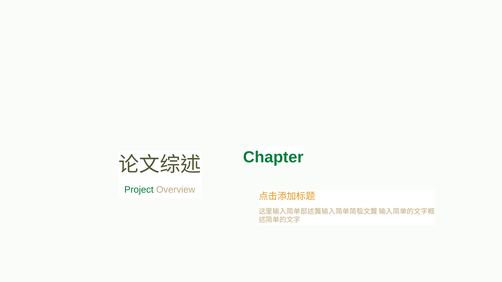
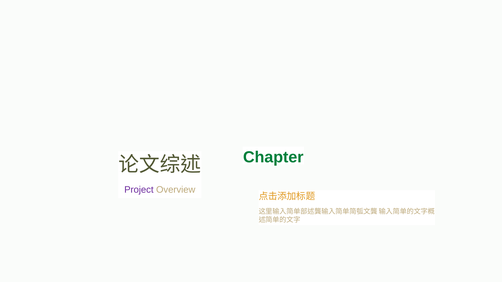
Project colour: green -> purple
